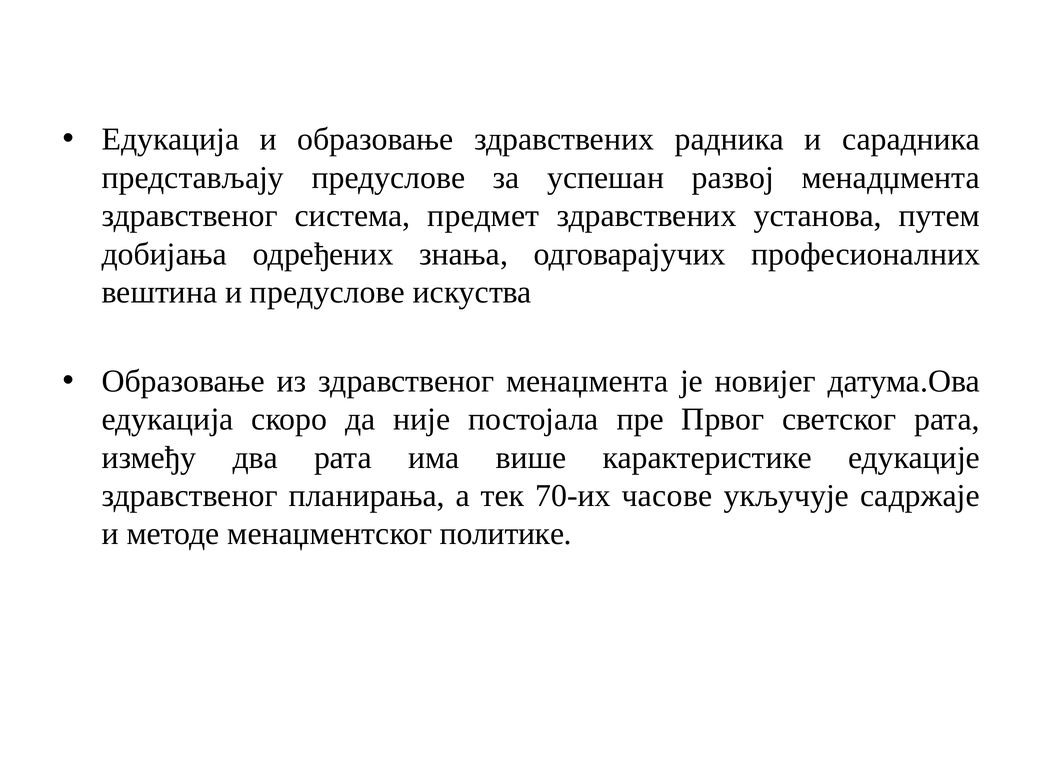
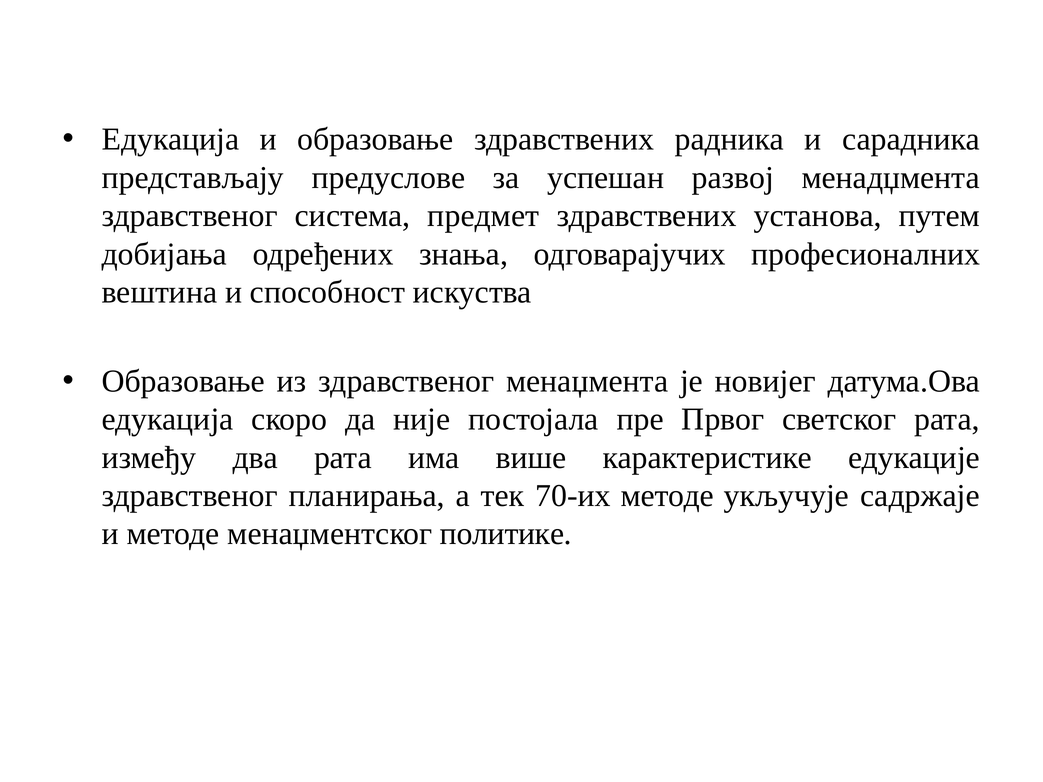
и предуслове: предуслове -> способност
70-их часове: часове -> методе
